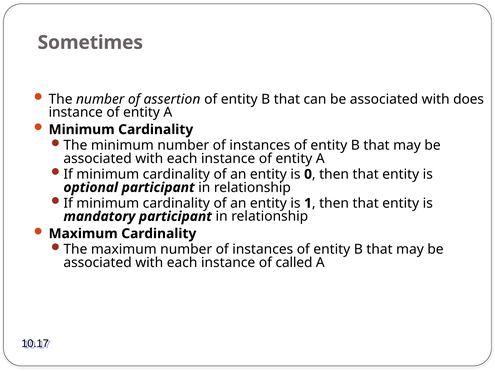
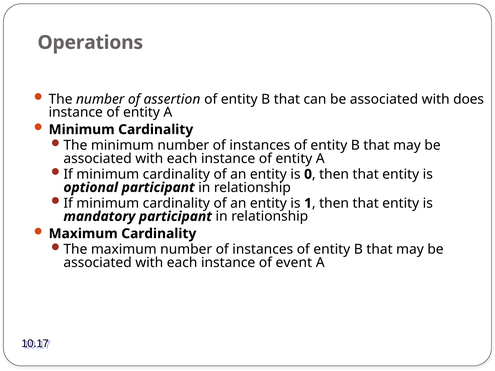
Sometimes: Sometimes -> Operations
called: called -> event
